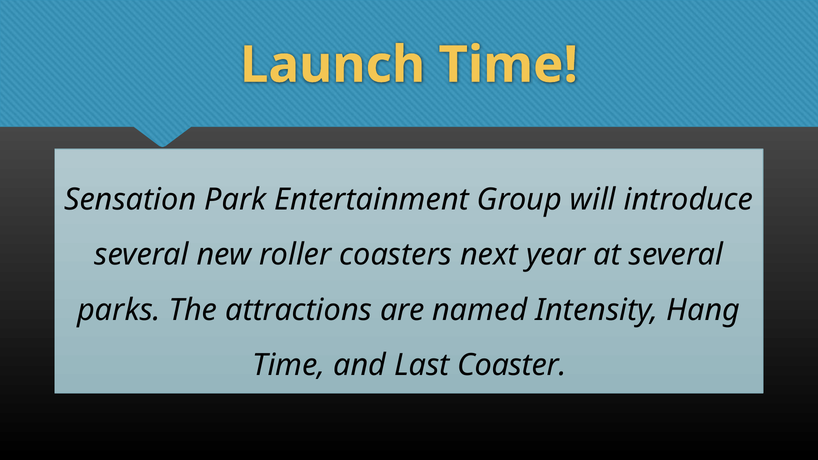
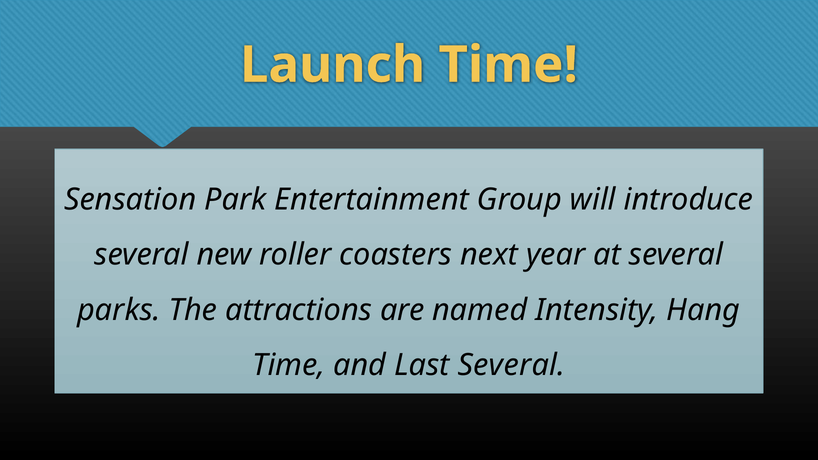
Last Coaster: Coaster -> Several
